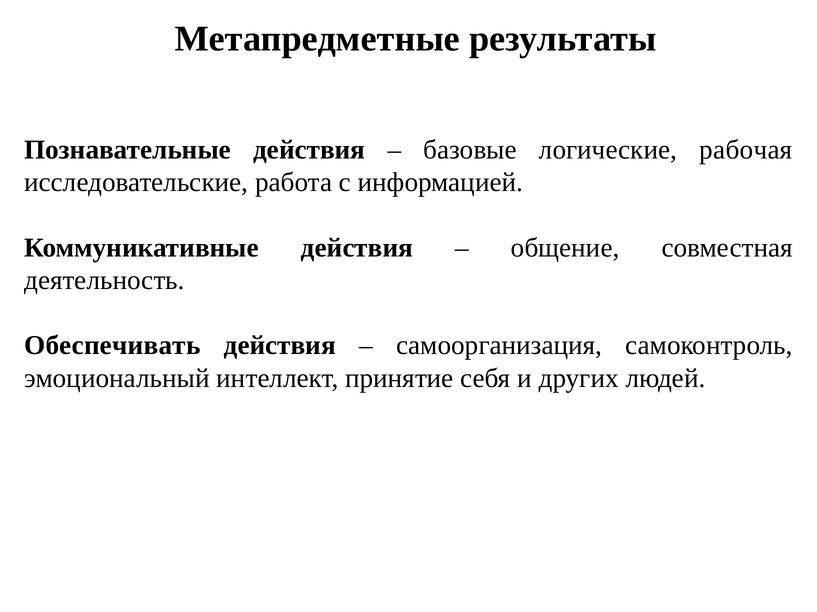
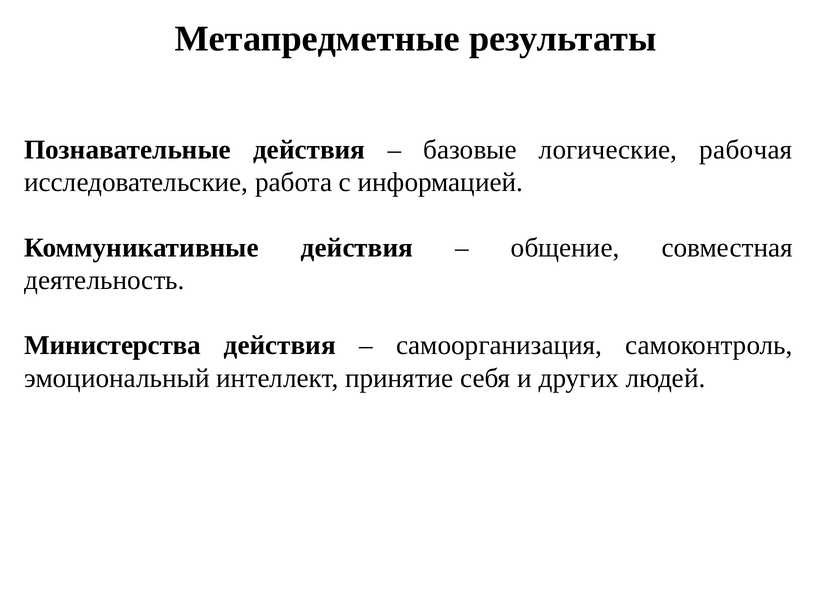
Обеспечивать: Обеспечивать -> Министерства
